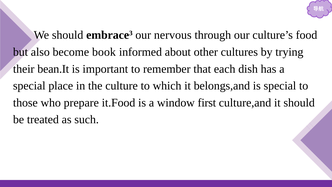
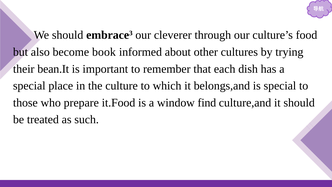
nervous: nervous -> cleverer
first: first -> find
